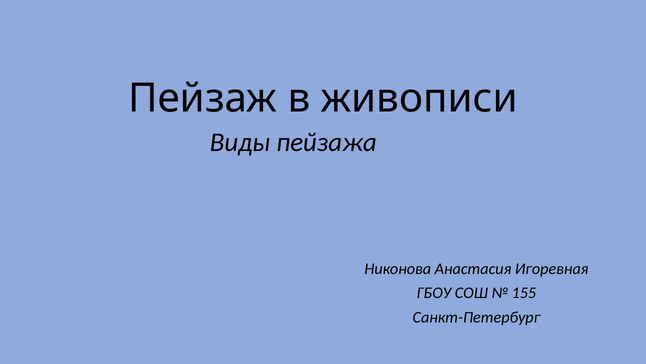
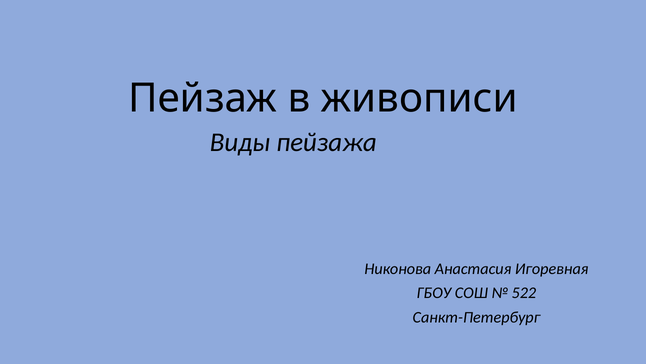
155: 155 -> 522
